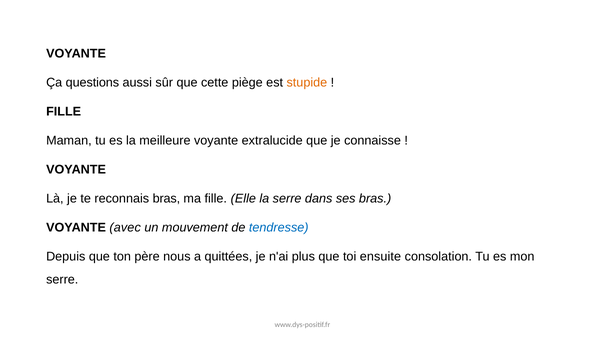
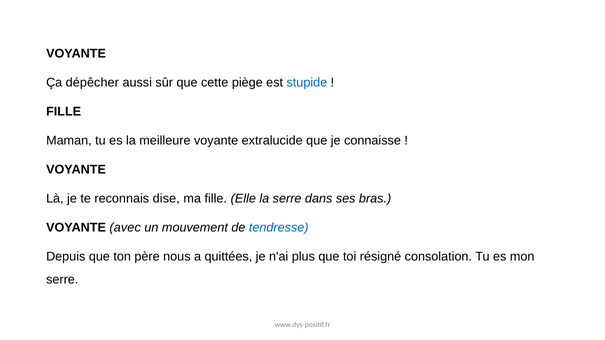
questions: questions -> dépêcher
stupide colour: orange -> blue
reconnais bras: bras -> dise
ensuite: ensuite -> résigné
